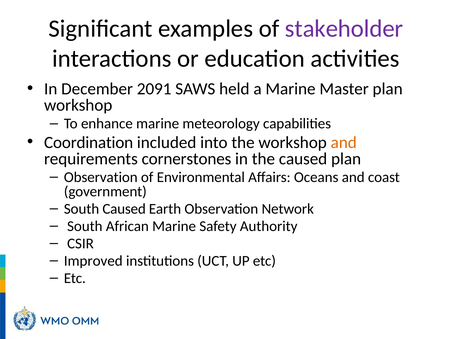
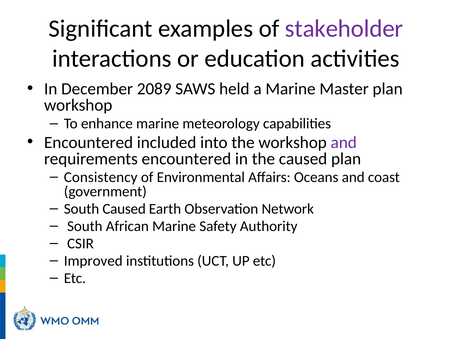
2091: 2091 -> 2089
Coordination at (89, 142): Coordination -> Encountered
and at (344, 142) colour: orange -> purple
requirements cornerstones: cornerstones -> encountered
Observation at (101, 177): Observation -> Consistency
